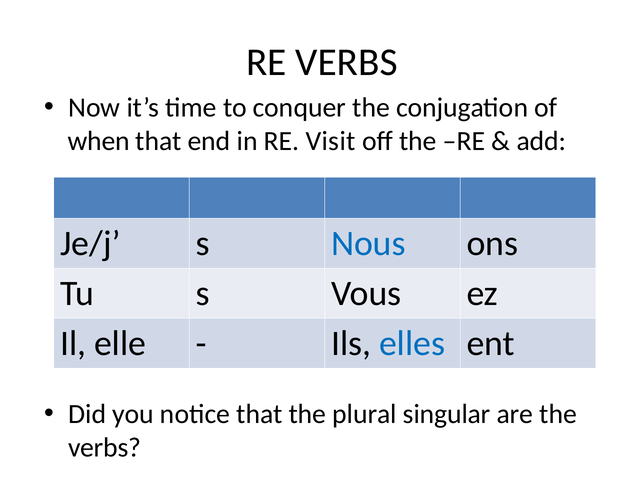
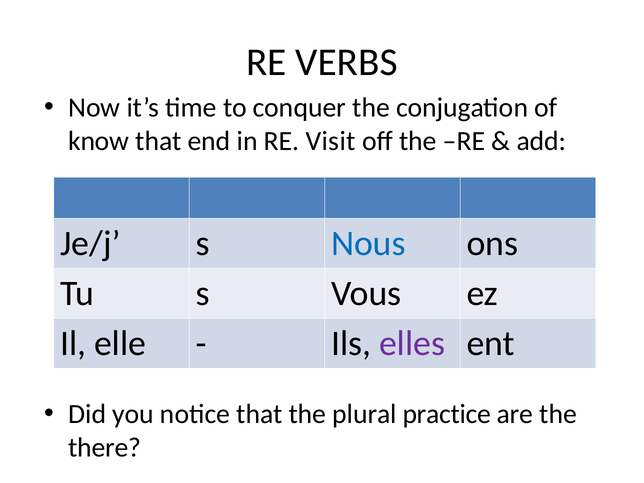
when: when -> know
elles colour: blue -> purple
singular: singular -> practice
verbs at (105, 447): verbs -> there
